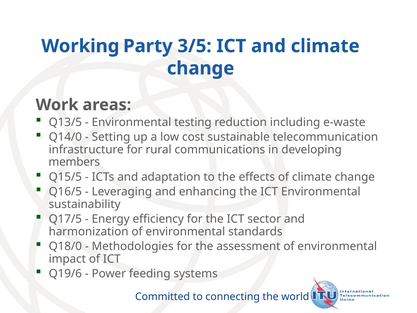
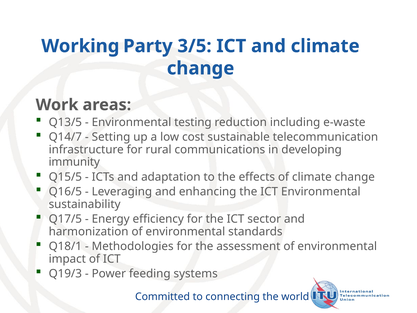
Q14/0: Q14/0 -> Q14/7
members: members -> immunity
Q18/0: Q18/0 -> Q18/1
Q19/6: Q19/6 -> Q19/3
